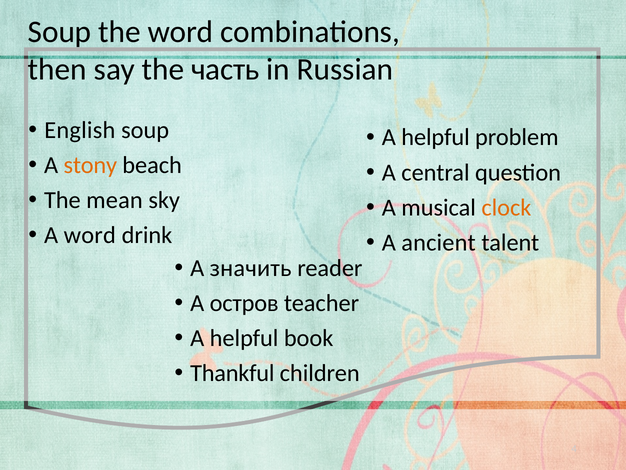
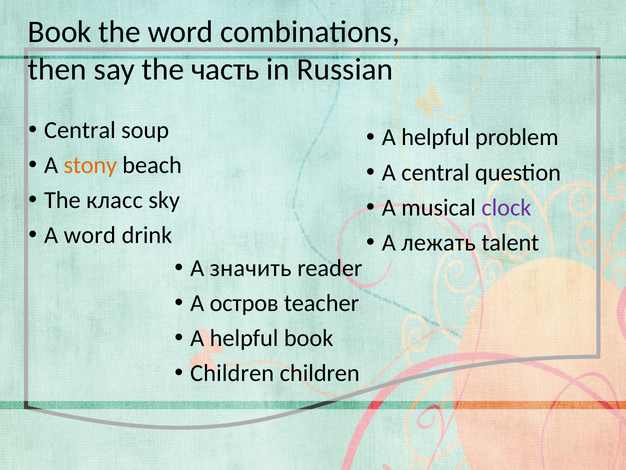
Soup at (60, 32): Soup -> Book
English at (80, 130): English -> Central
mean: mean -> класс
clock colour: orange -> purple
ancient: ancient -> лежать
Thankful at (232, 373): Thankful -> Children
